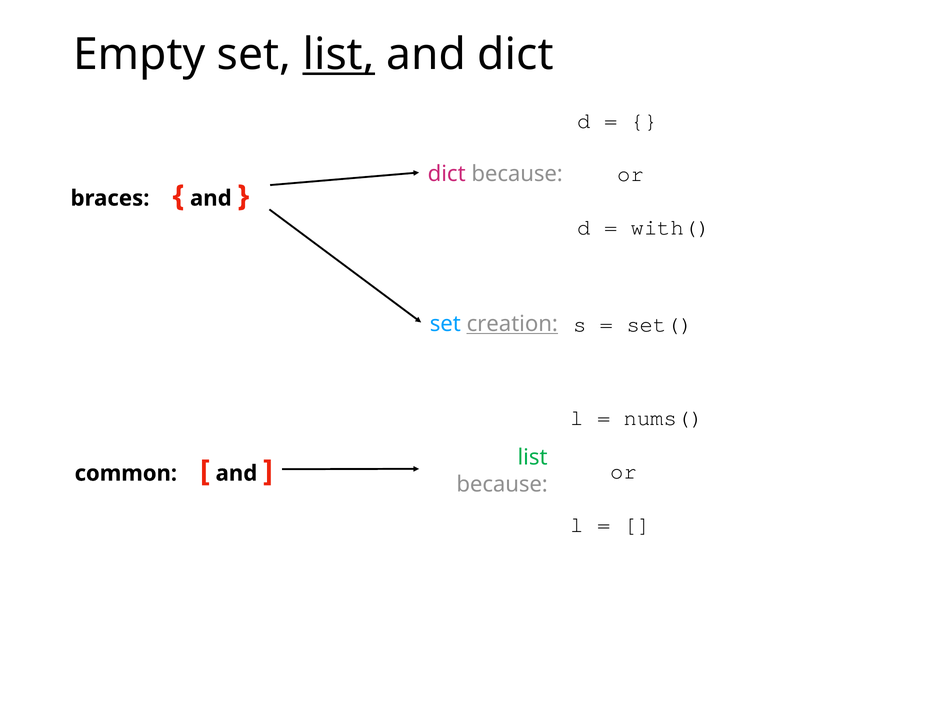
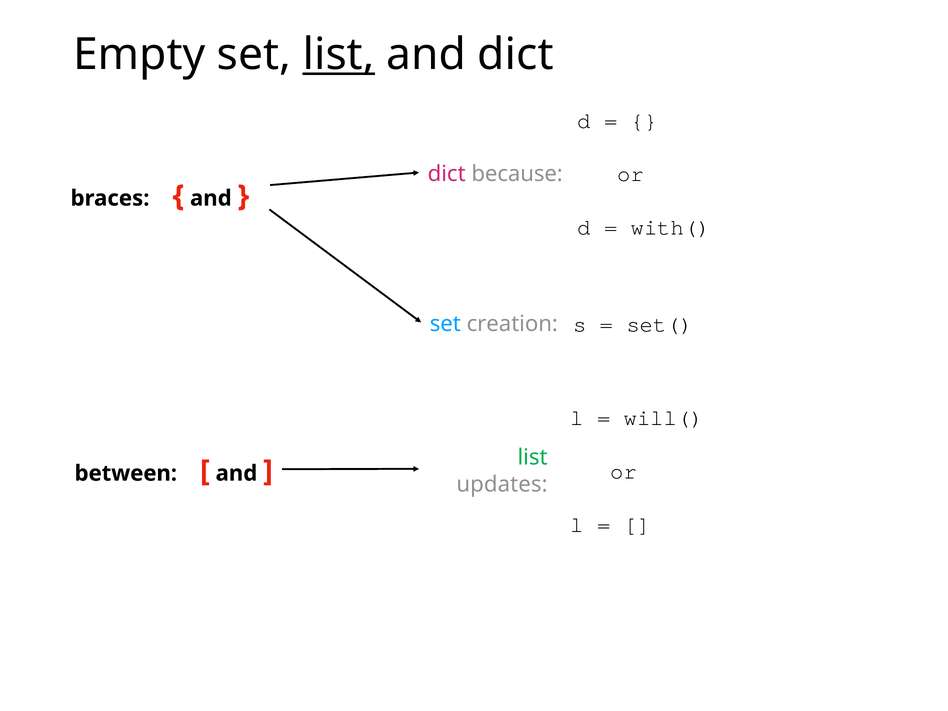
creation underline: present -> none
nums(: nums( -> will(
common: common -> between
because at (502, 484): because -> updates
